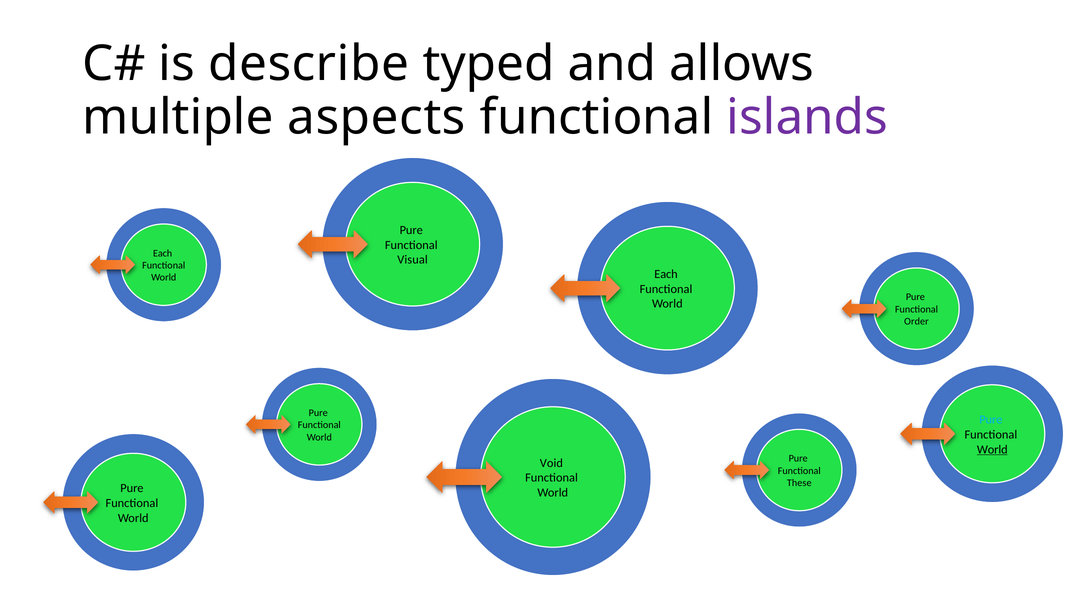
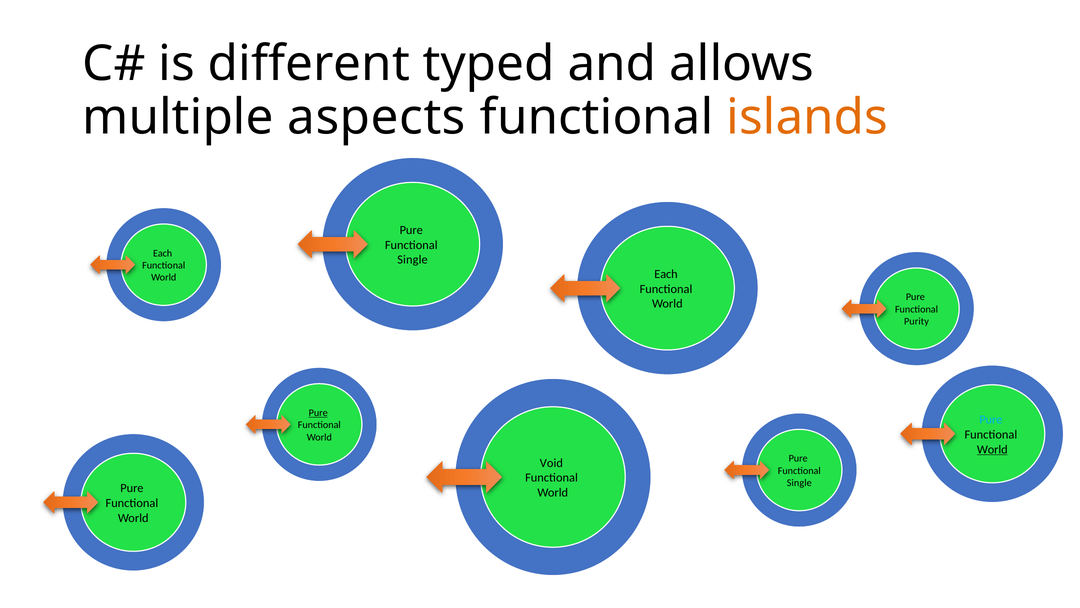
describe: describe -> different
islands colour: purple -> orange
Visual at (413, 260): Visual -> Single
Order: Order -> Purity
Pure at (318, 413) underline: none -> present
These at (799, 483): These -> Single
